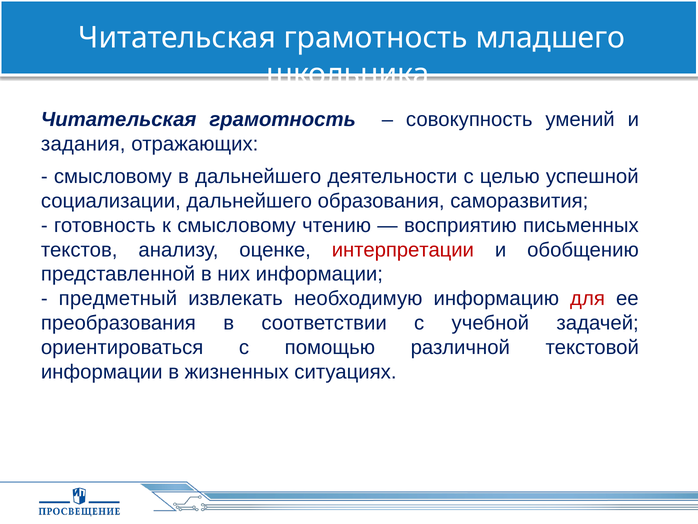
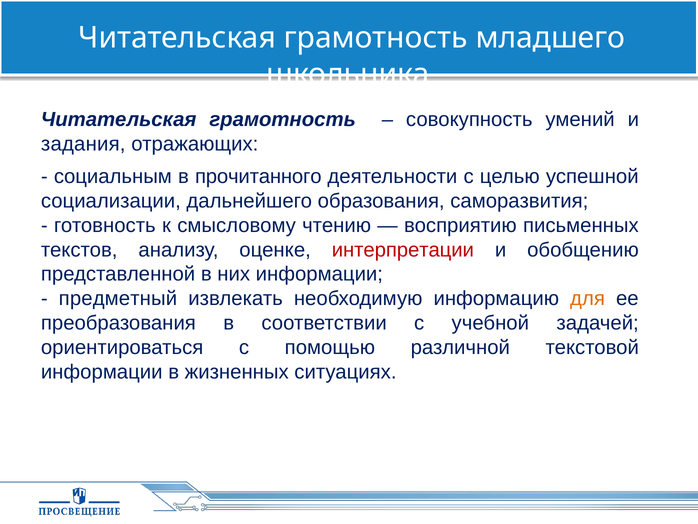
смысловому at (113, 176): смысловому -> социальным
в дальнейшего: дальнейшего -> прочитанного
для colour: red -> orange
